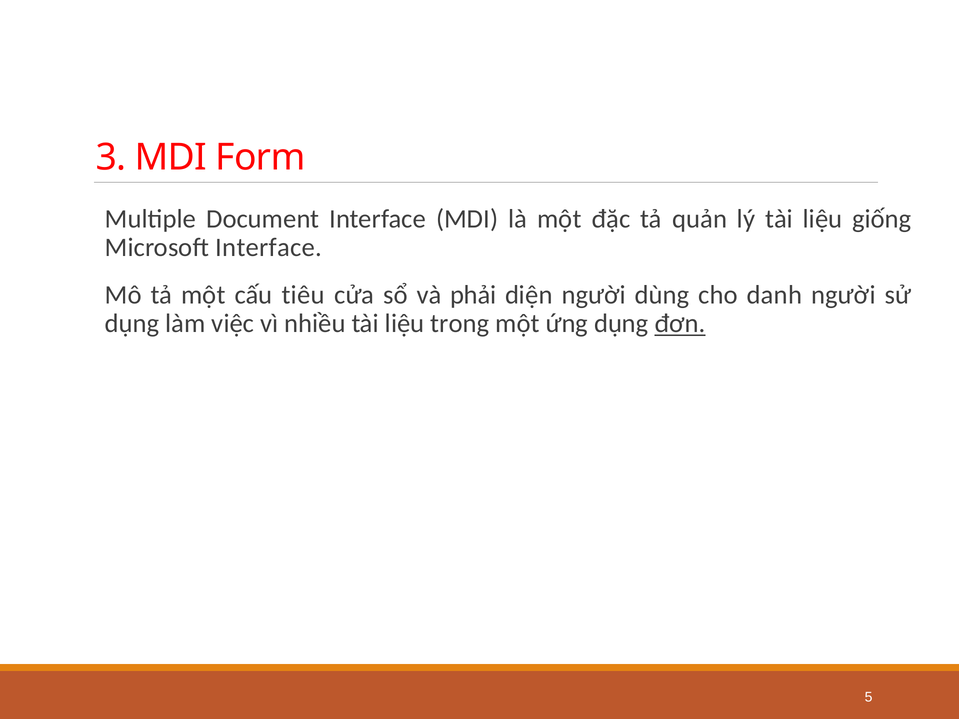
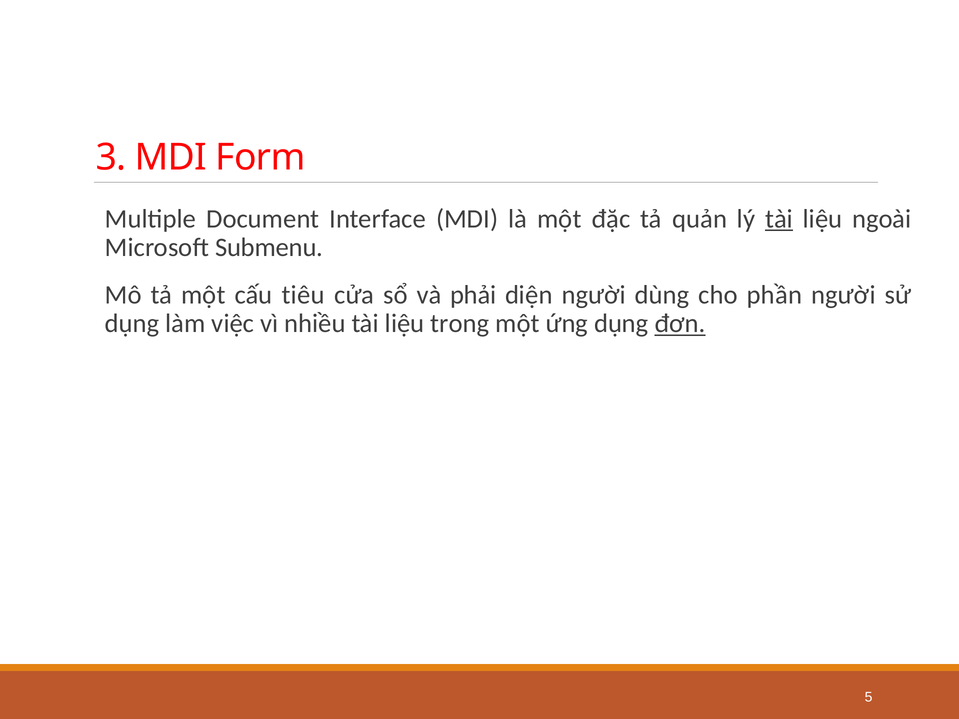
tài at (779, 219) underline: none -> present
giống: giống -> ngoài
Microsoft Interface: Interface -> Submenu
danh: danh -> phần
